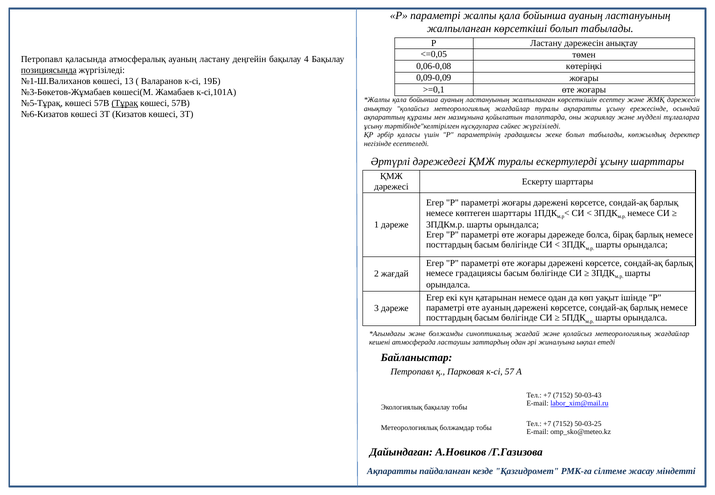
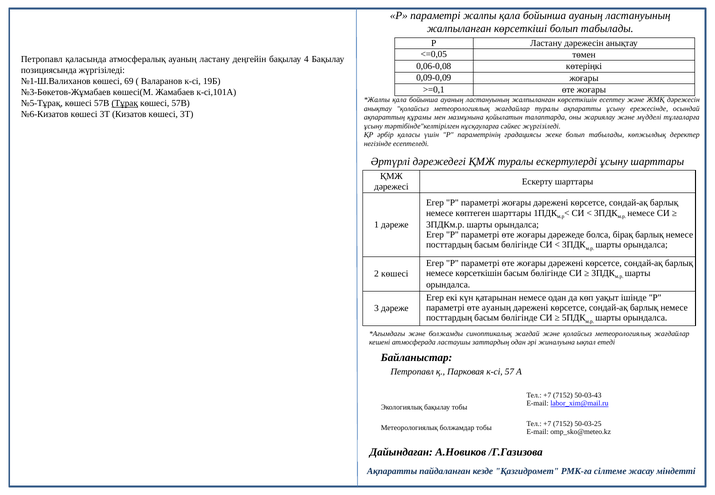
позициясында underline: present -> none
13: 13 -> 69
немесе градациясы: градациясы -> көрсеткішін
2 жағдай: жағдай -> көшесі
